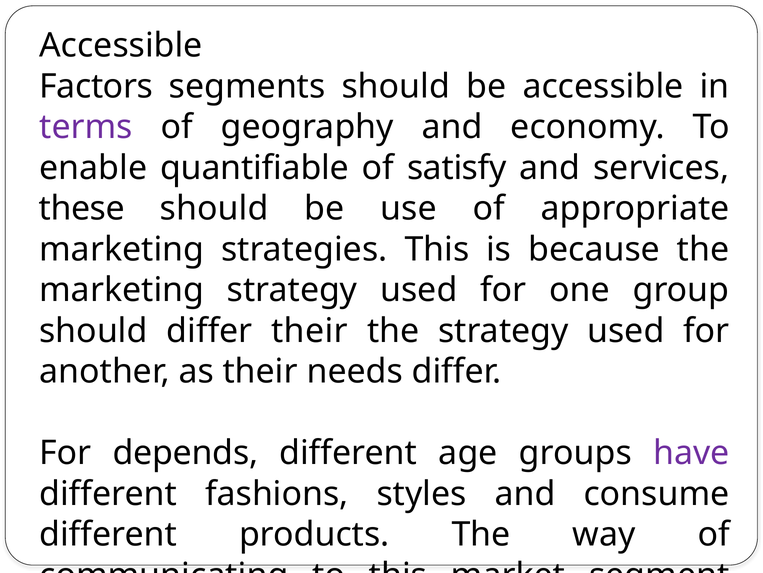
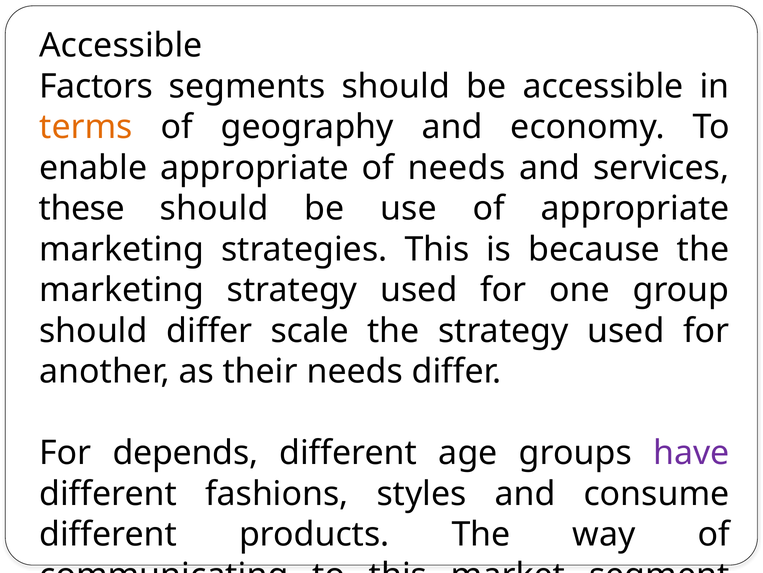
terms colour: purple -> orange
enable quantifiable: quantifiable -> appropriate
of satisfy: satisfy -> needs
differ their: their -> scale
